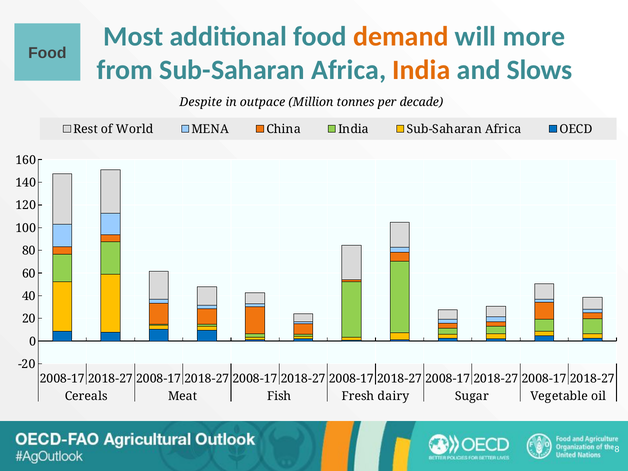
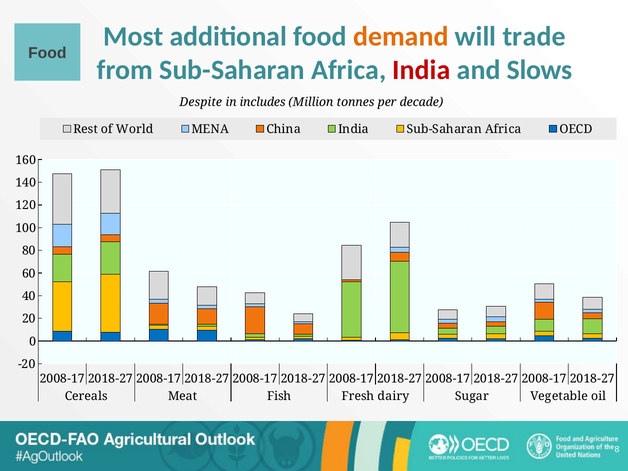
more: more -> trade
India at (421, 70) colour: orange -> red
outpace: outpace -> includes
